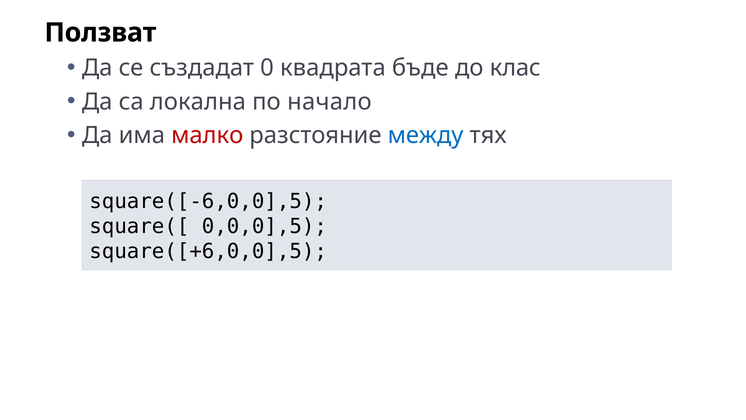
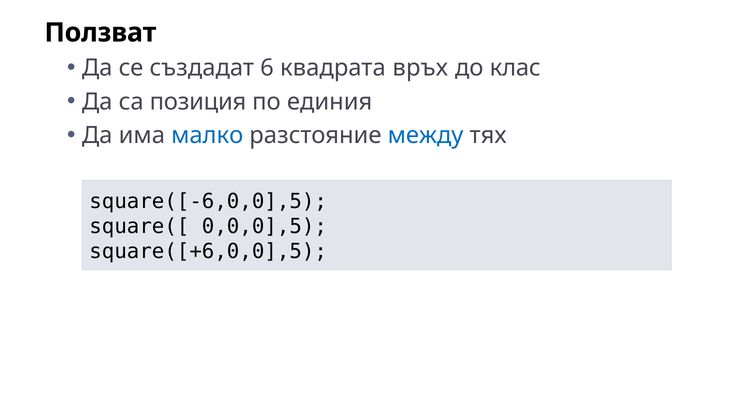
0: 0 -> 6
бъде: бъде -> връх
локална: локална -> позиция
начало: начало -> единия
малко colour: red -> blue
